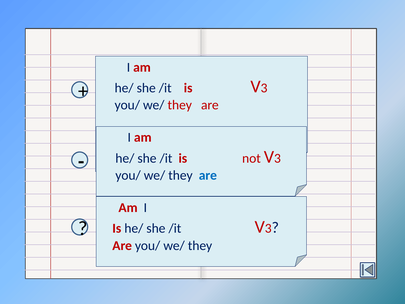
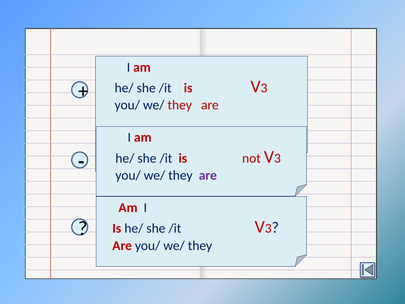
are at (208, 175) colour: blue -> purple
